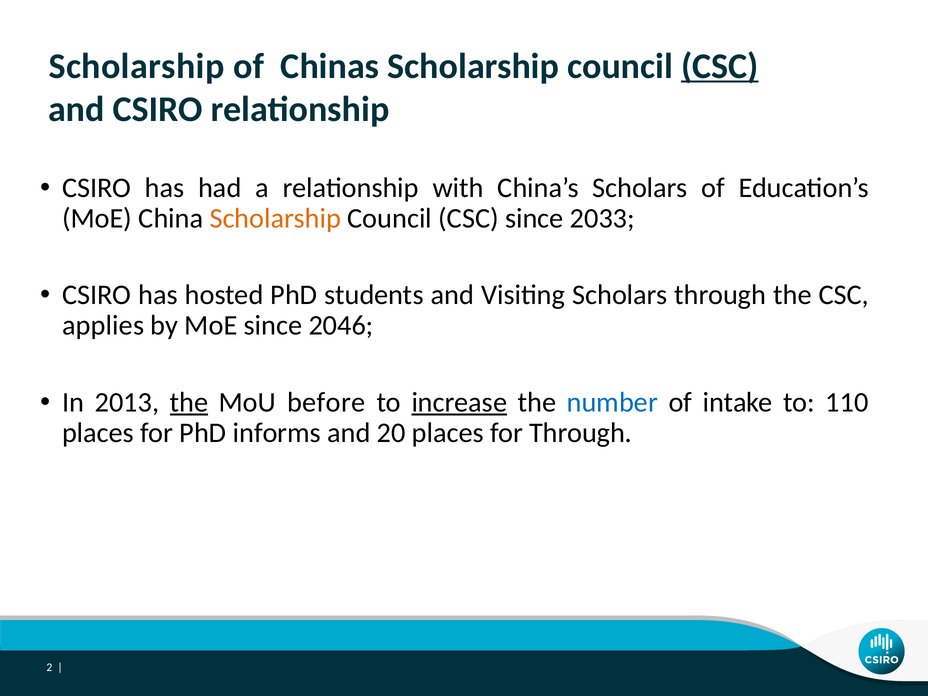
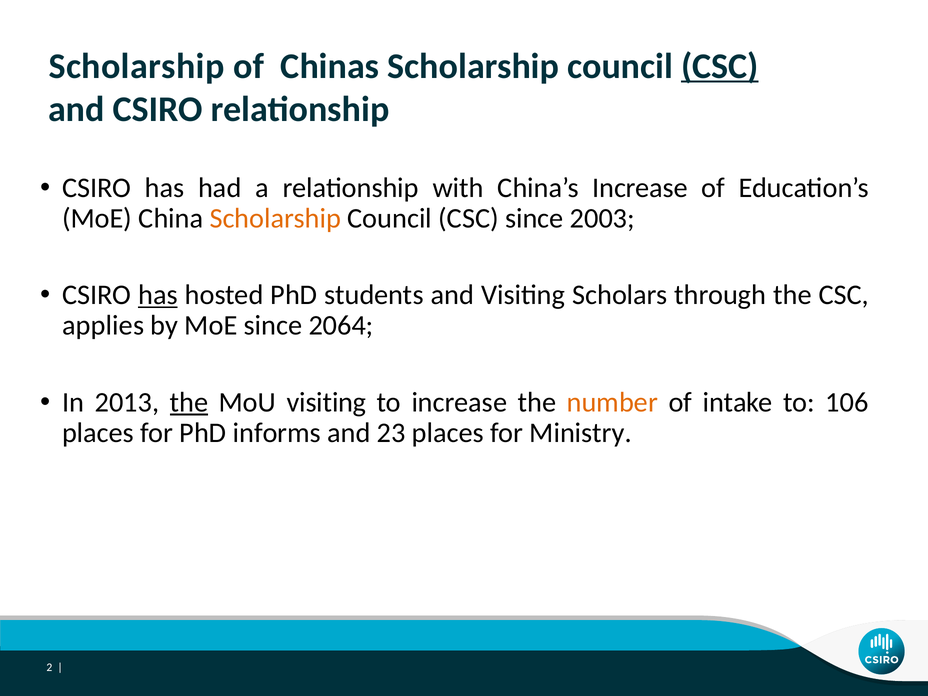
China’s Scholars: Scholars -> Increase
2033: 2033 -> 2003
has at (158, 295) underline: none -> present
2046: 2046 -> 2064
MoU before: before -> visiting
increase at (459, 402) underline: present -> none
number colour: blue -> orange
110: 110 -> 106
20: 20 -> 23
for Through: Through -> Ministry
